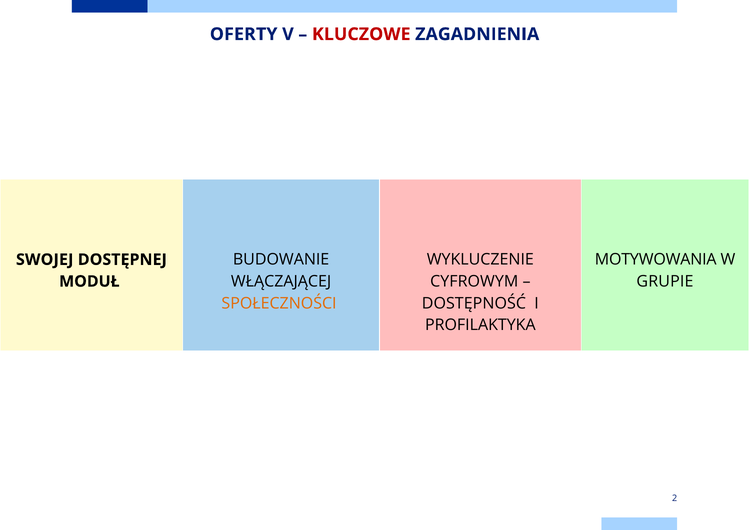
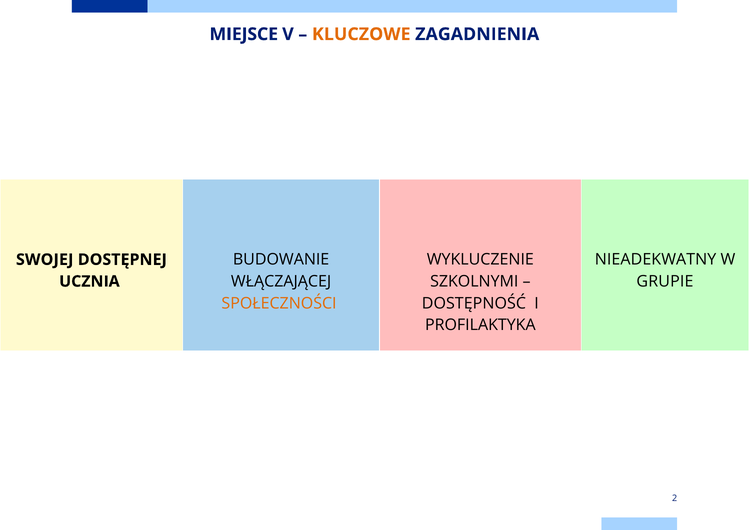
OFERTY: OFERTY -> MIEJSCE
KLUCZOWE colour: red -> orange
MOTYWOWANIA: MOTYWOWANIA -> NIEADEKWATNY
MODUŁ: MODUŁ -> UCZNIA
CYFROWYM: CYFROWYM -> SZKOLNYMI
